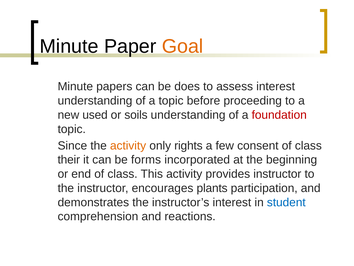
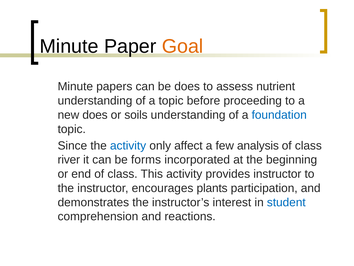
assess interest: interest -> nutrient
new used: used -> does
foundation colour: red -> blue
activity at (128, 145) colour: orange -> blue
rights: rights -> affect
consent: consent -> analysis
their: their -> river
